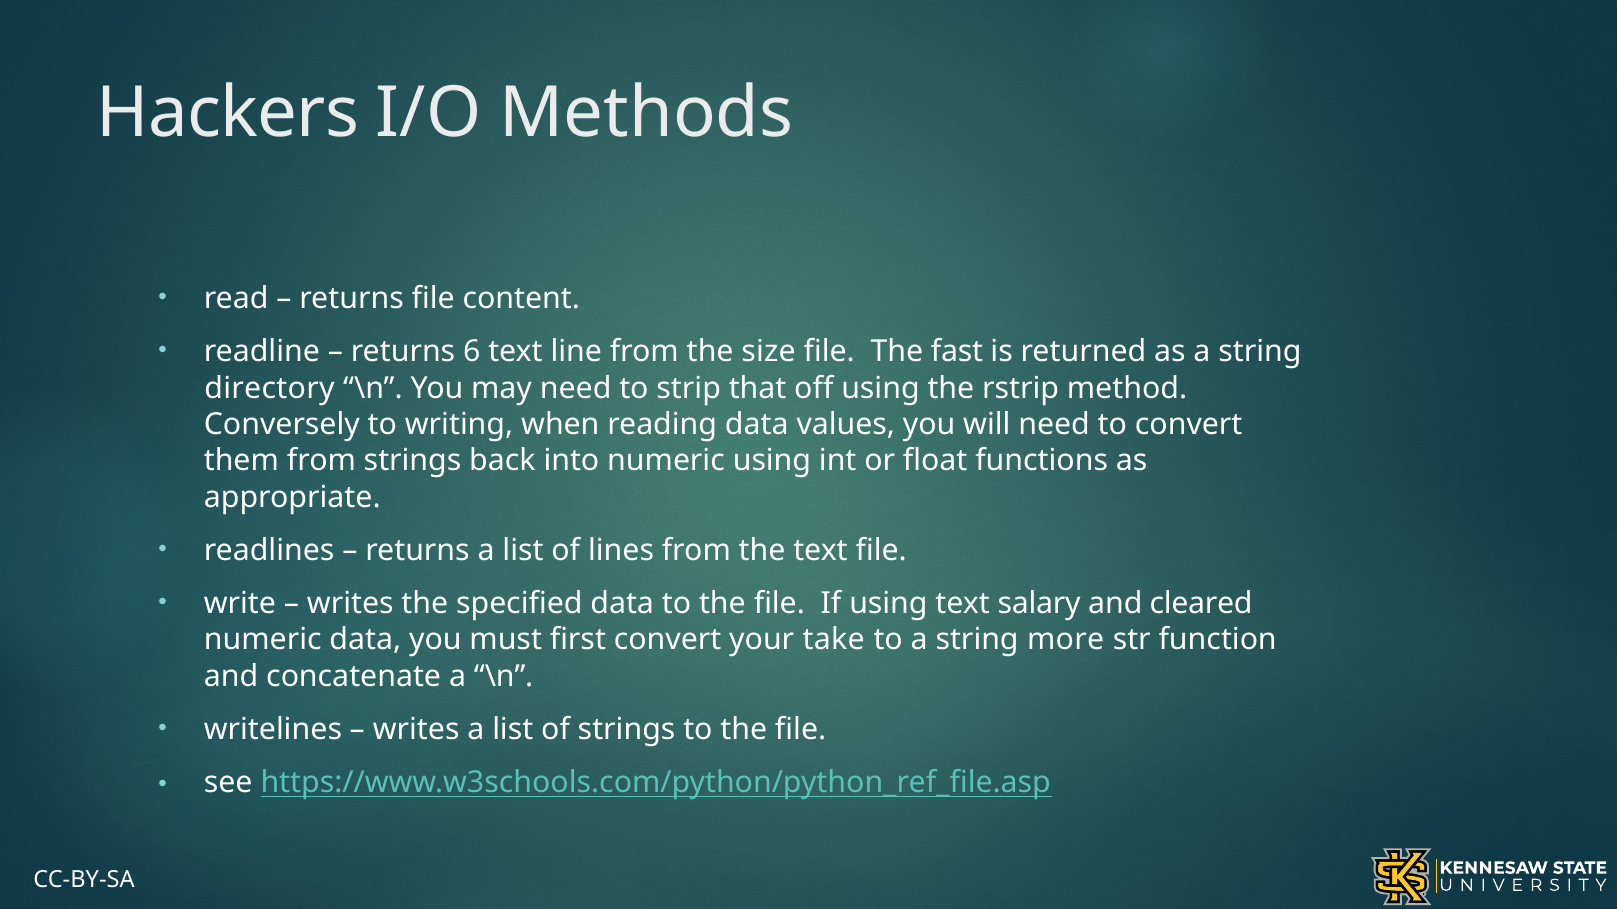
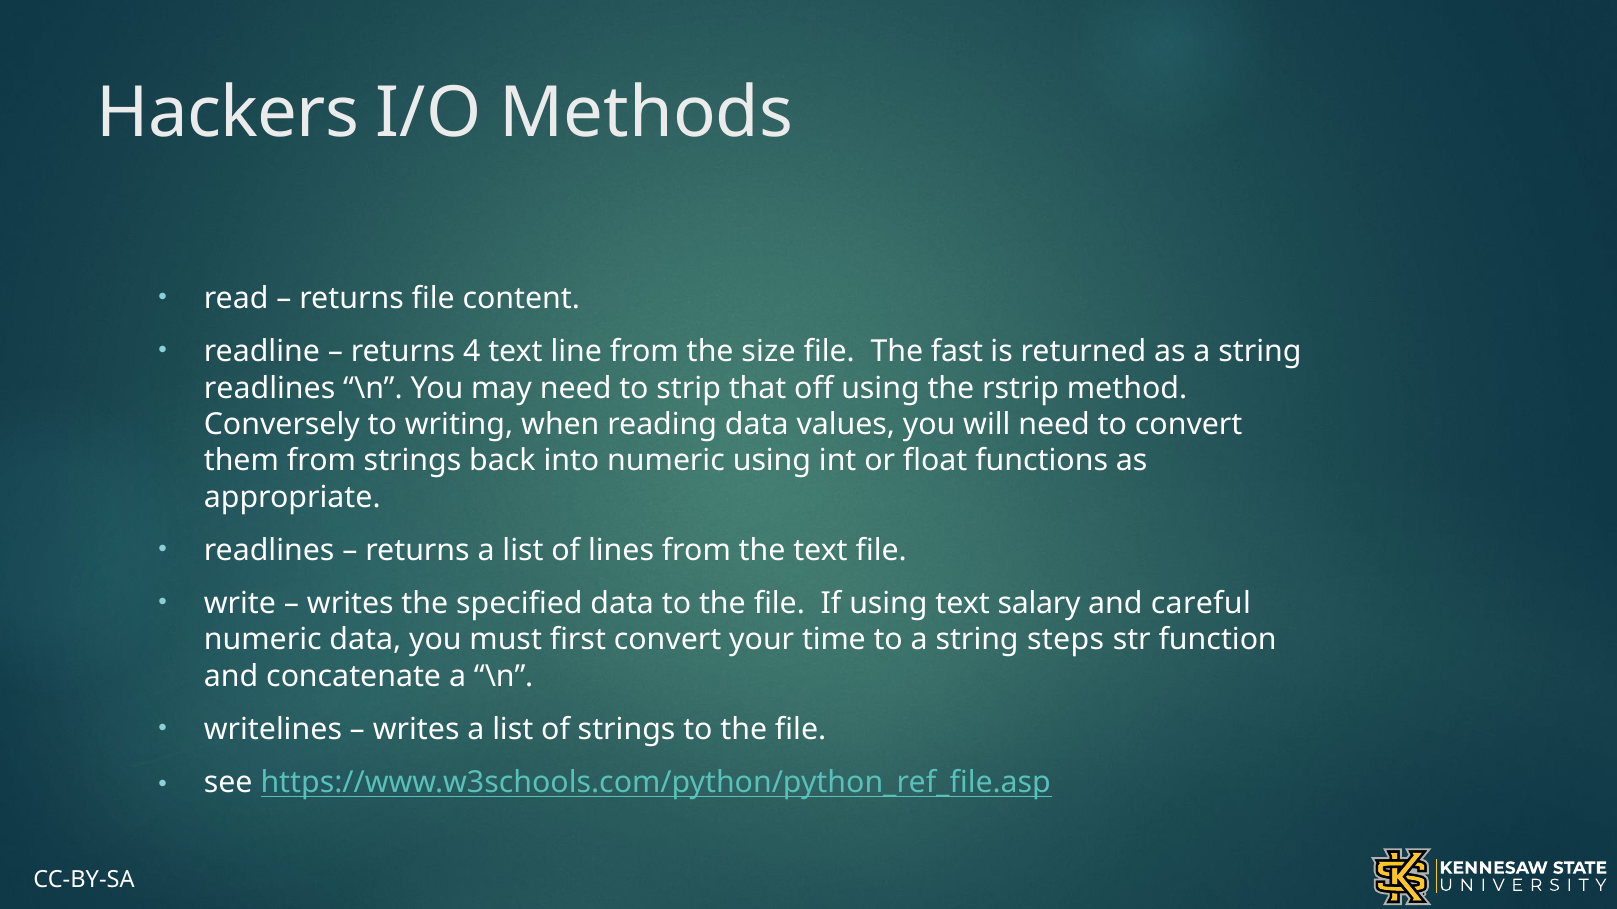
6: 6 -> 4
directory at (269, 388): directory -> readlines
cleared: cleared -> careful
take: take -> time
more: more -> steps
